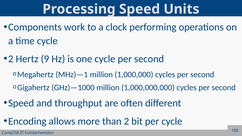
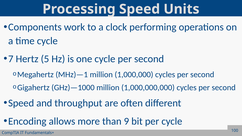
2 at (11, 59): 2 -> 7
9: 9 -> 5
than 2: 2 -> 9
